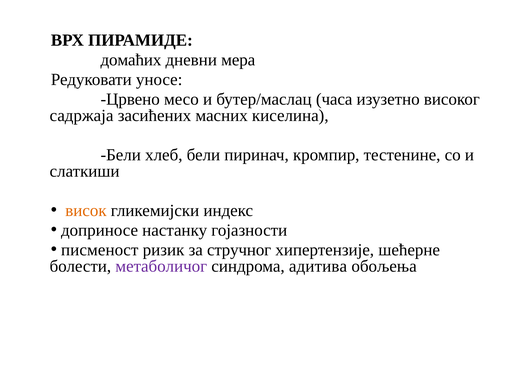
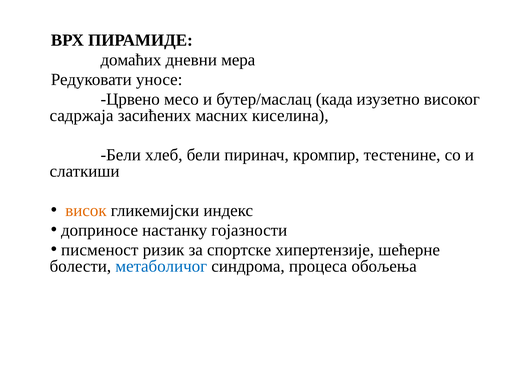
часа: часа -> када
стручног: стручног -> спортске
метаболичог colour: purple -> blue
адитива: адитива -> процеса
